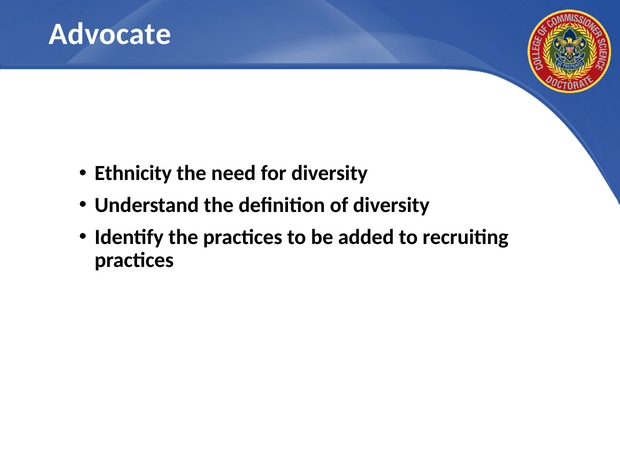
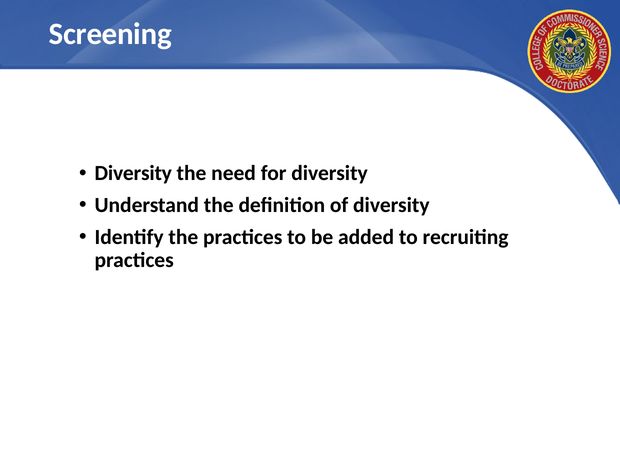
Advocate: Advocate -> Screening
Ethnicity at (133, 173): Ethnicity -> Diversity
